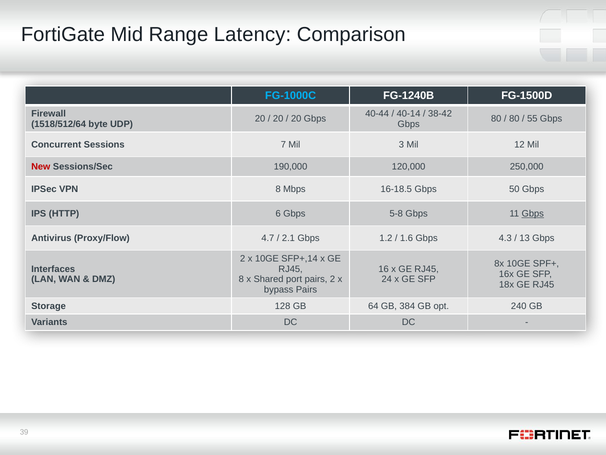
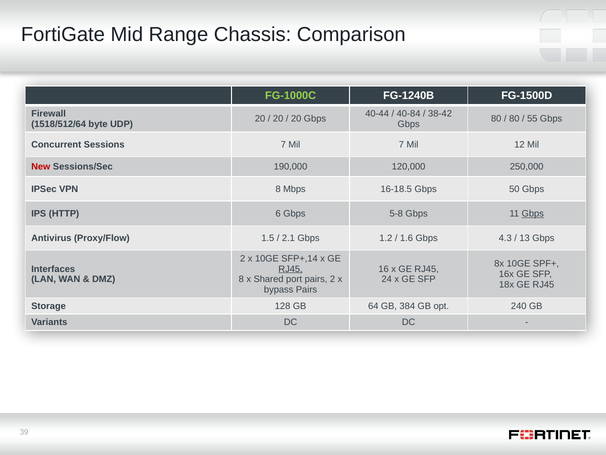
Latency: Latency -> Chassis
FG-1000C colour: light blue -> light green
40-14: 40-14 -> 40-84
Mil 3: 3 -> 7
4.7: 4.7 -> 1.5
RJ45 at (291, 269) underline: none -> present
